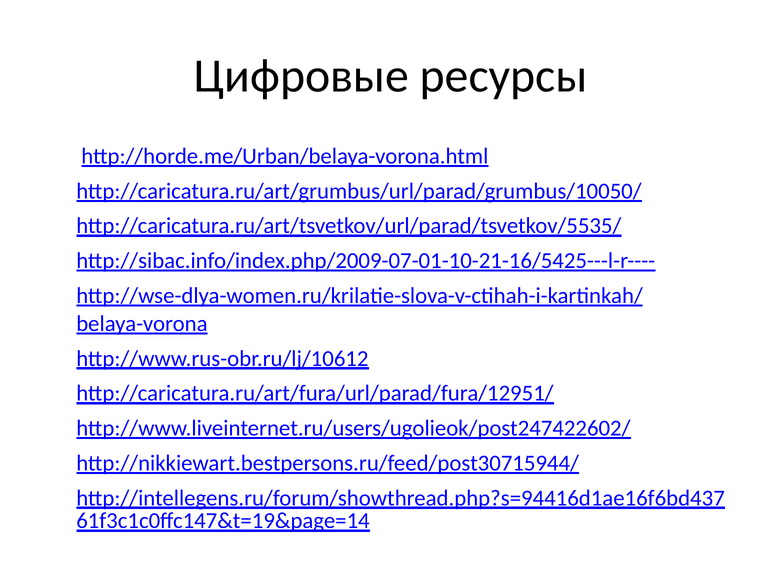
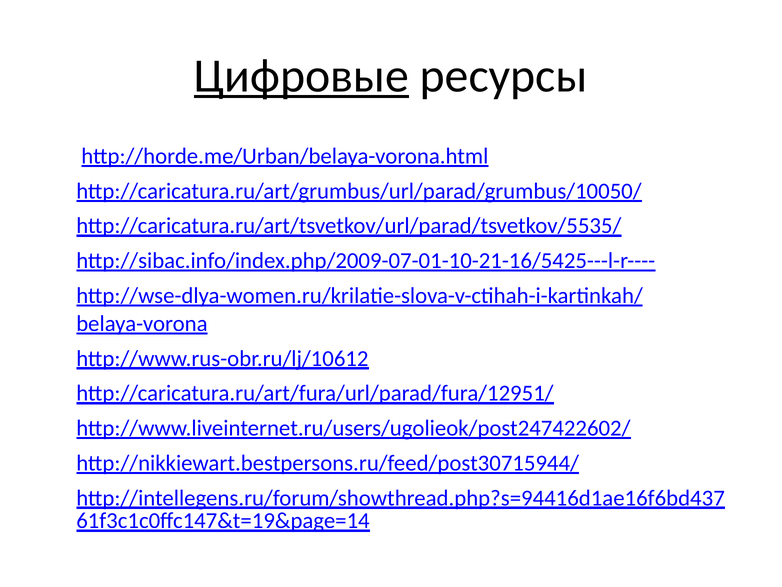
Цифровые underline: none -> present
